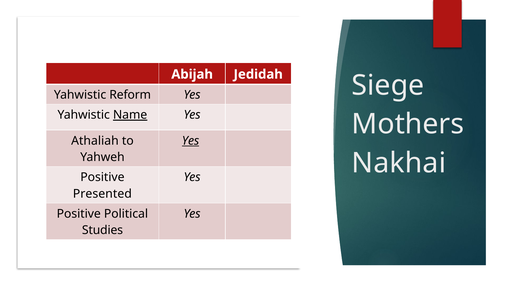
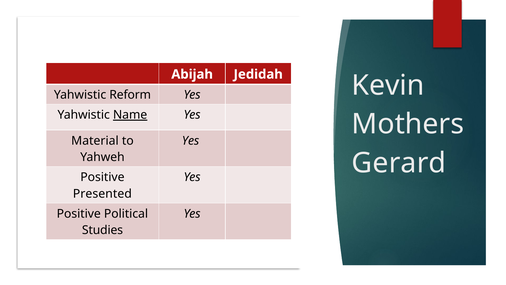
Siege: Siege -> Kevin
Athaliah: Athaliah -> Material
Yes at (191, 141) underline: present -> none
Nakhai: Nakhai -> Gerard
